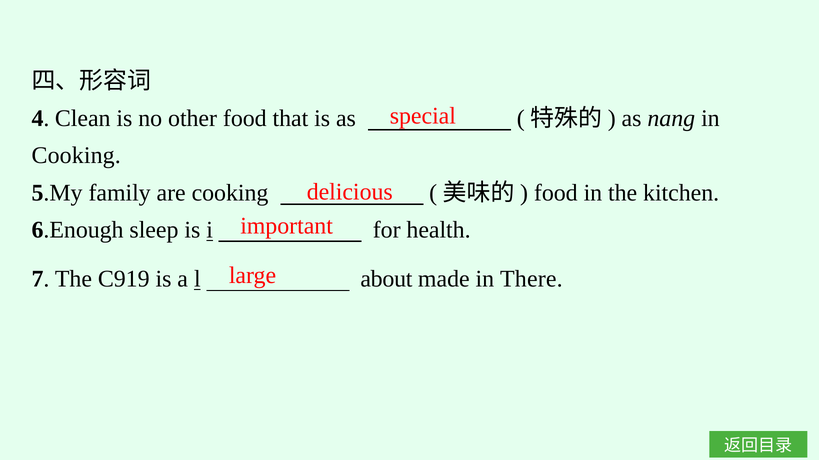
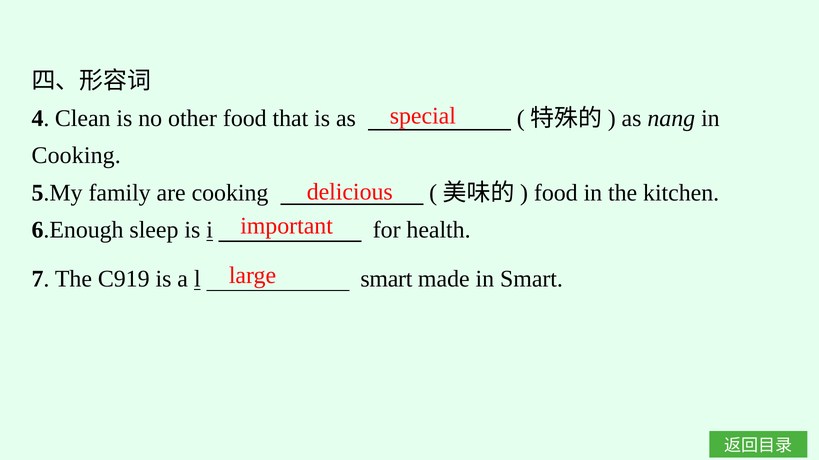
l about: about -> smart
in There: There -> Smart
